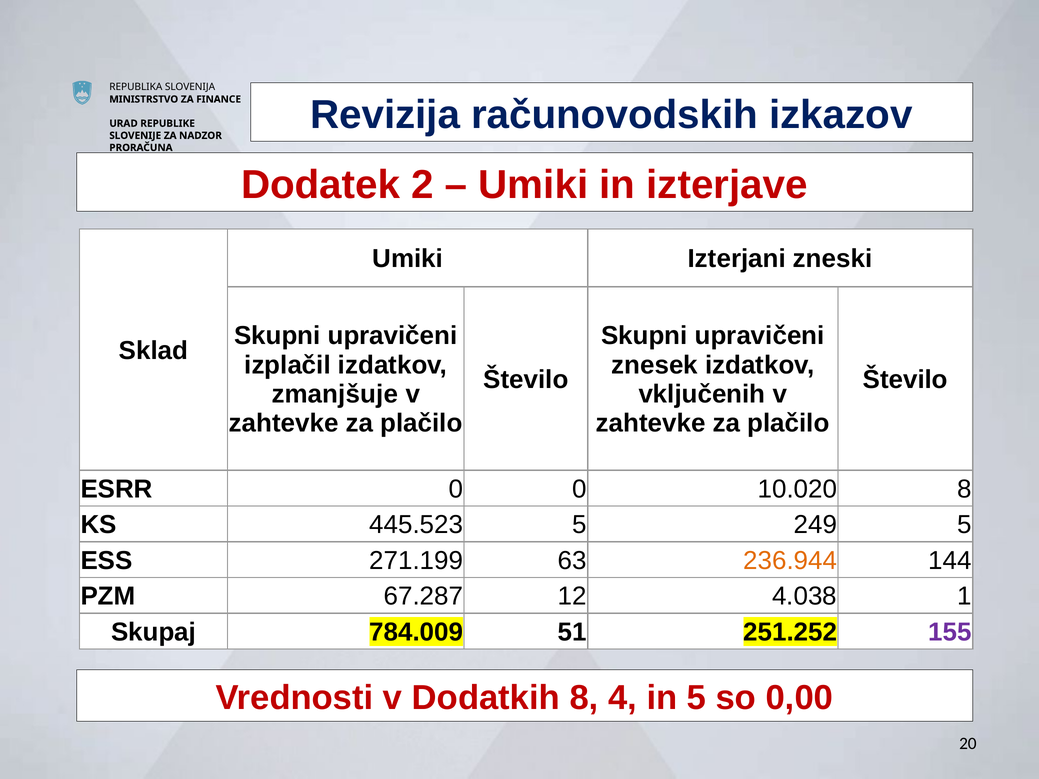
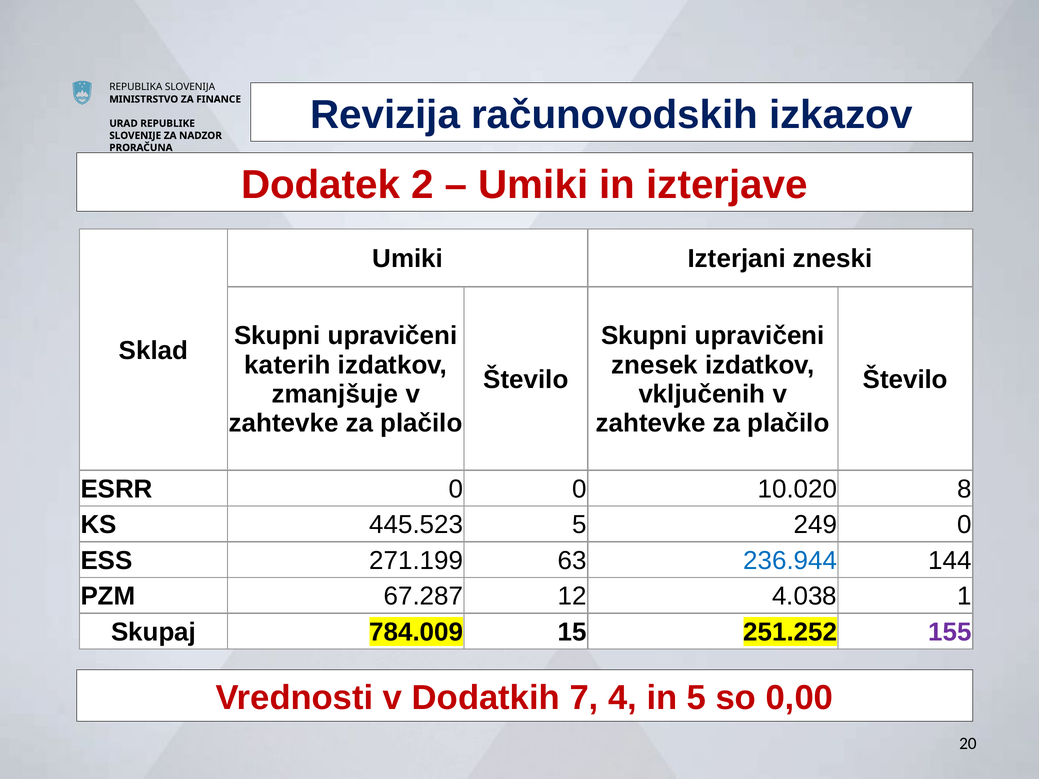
izplačil: izplačil -> katerih
249 5: 5 -> 0
236.944 colour: orange -> blue
51: 51 -> 15
Dodatkih 8: 8 -> 7
